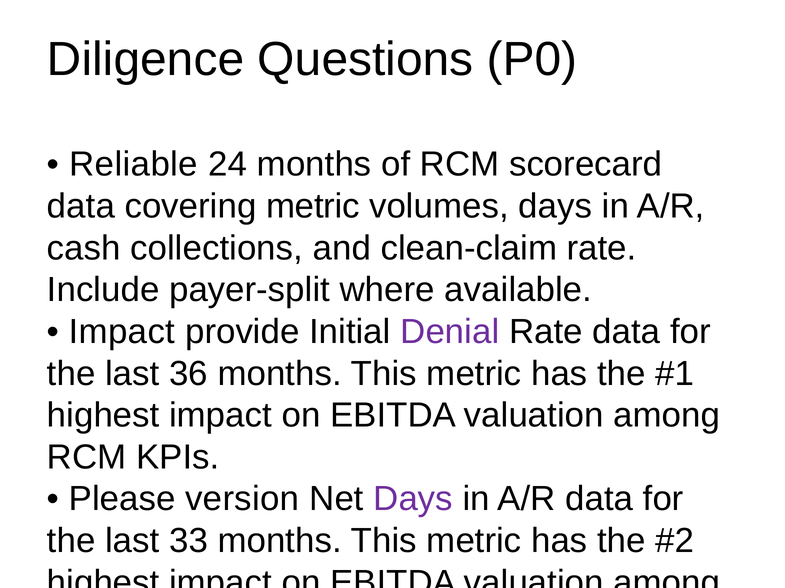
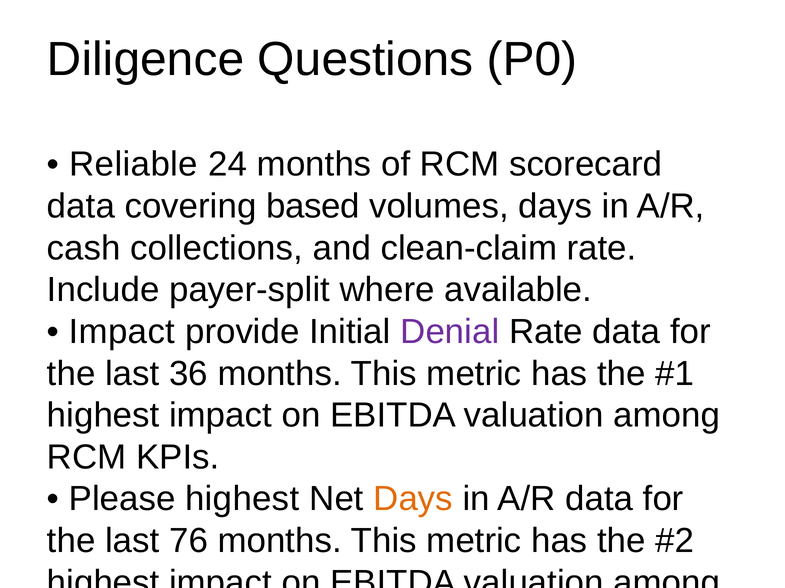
covering metric: metric -> based
Please version: version -> highest
Days at (413, 500) colour: purple -> orange
33: 33 -> 76
